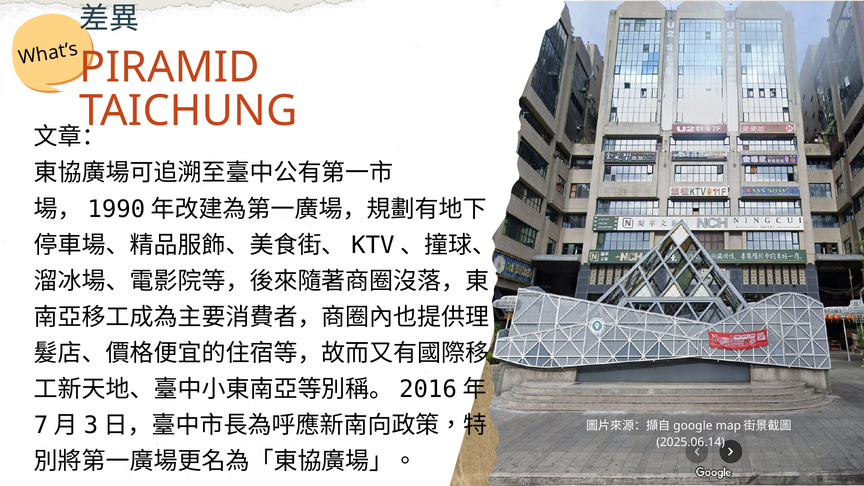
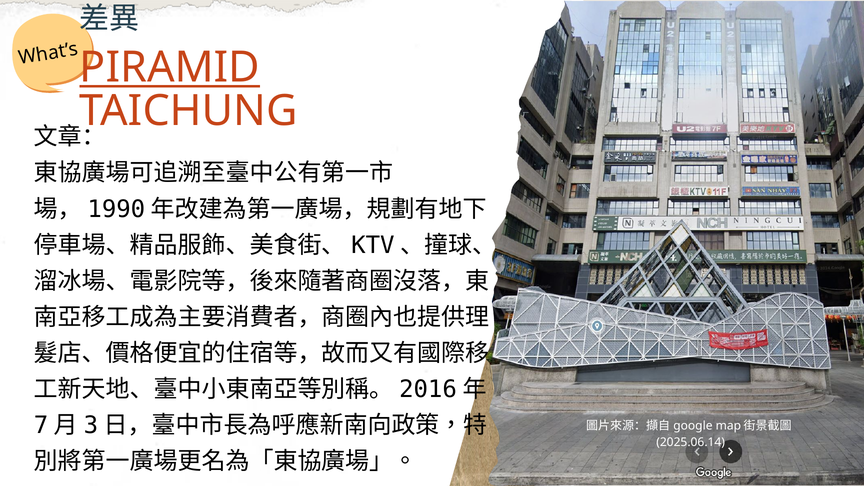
PIRAMID at (170, 68) underline: none -> present
